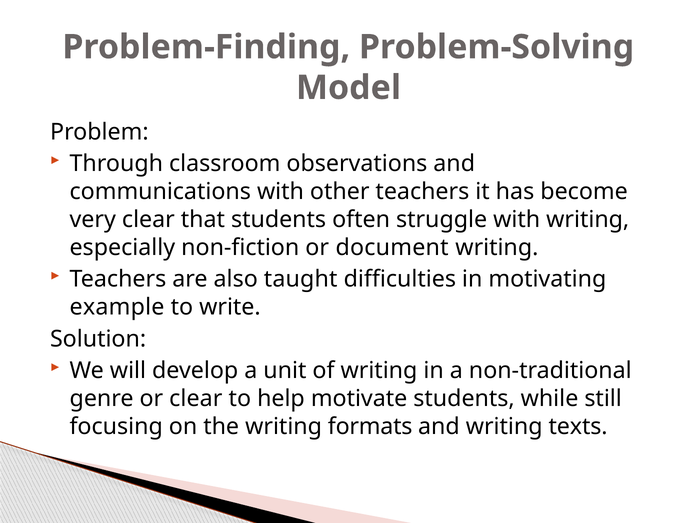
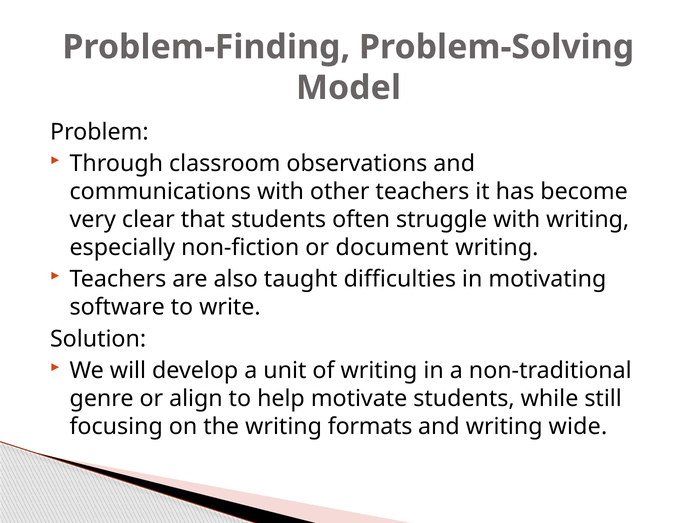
example: example -> software
or clear: clear -> align
texts: texts -> wide
